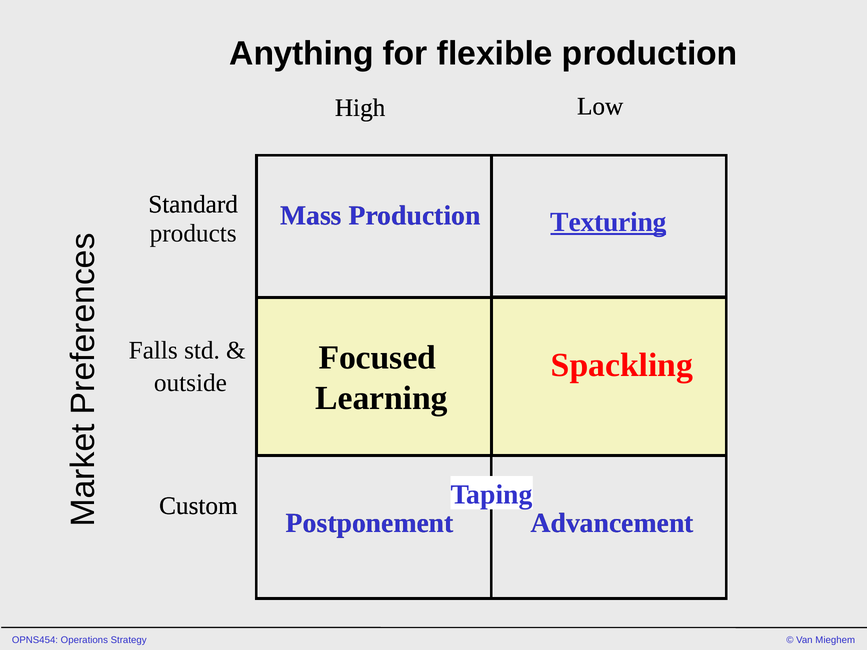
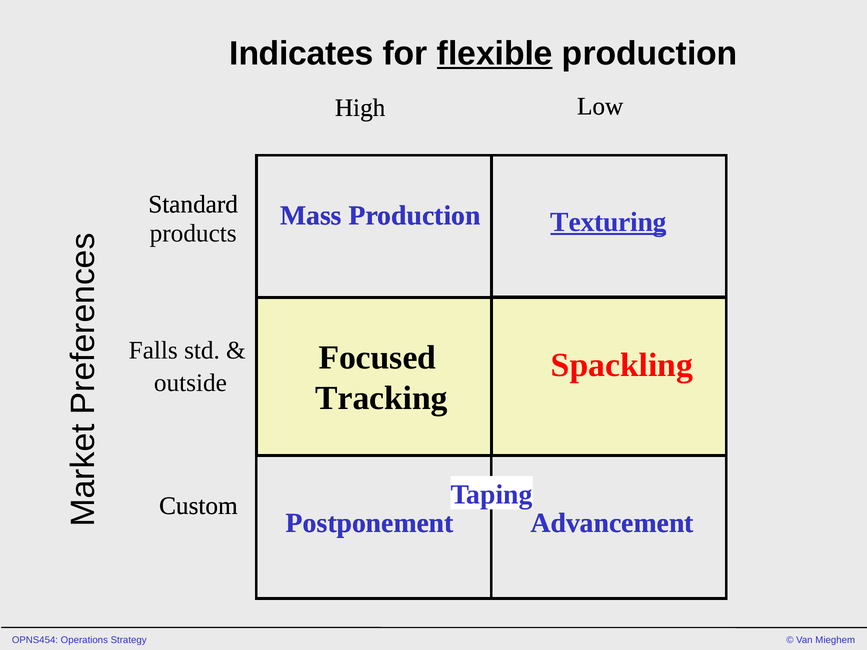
Anything: Anything -> Indicates
flexible underline: none -> present
Learning: Learning -> Tracking
